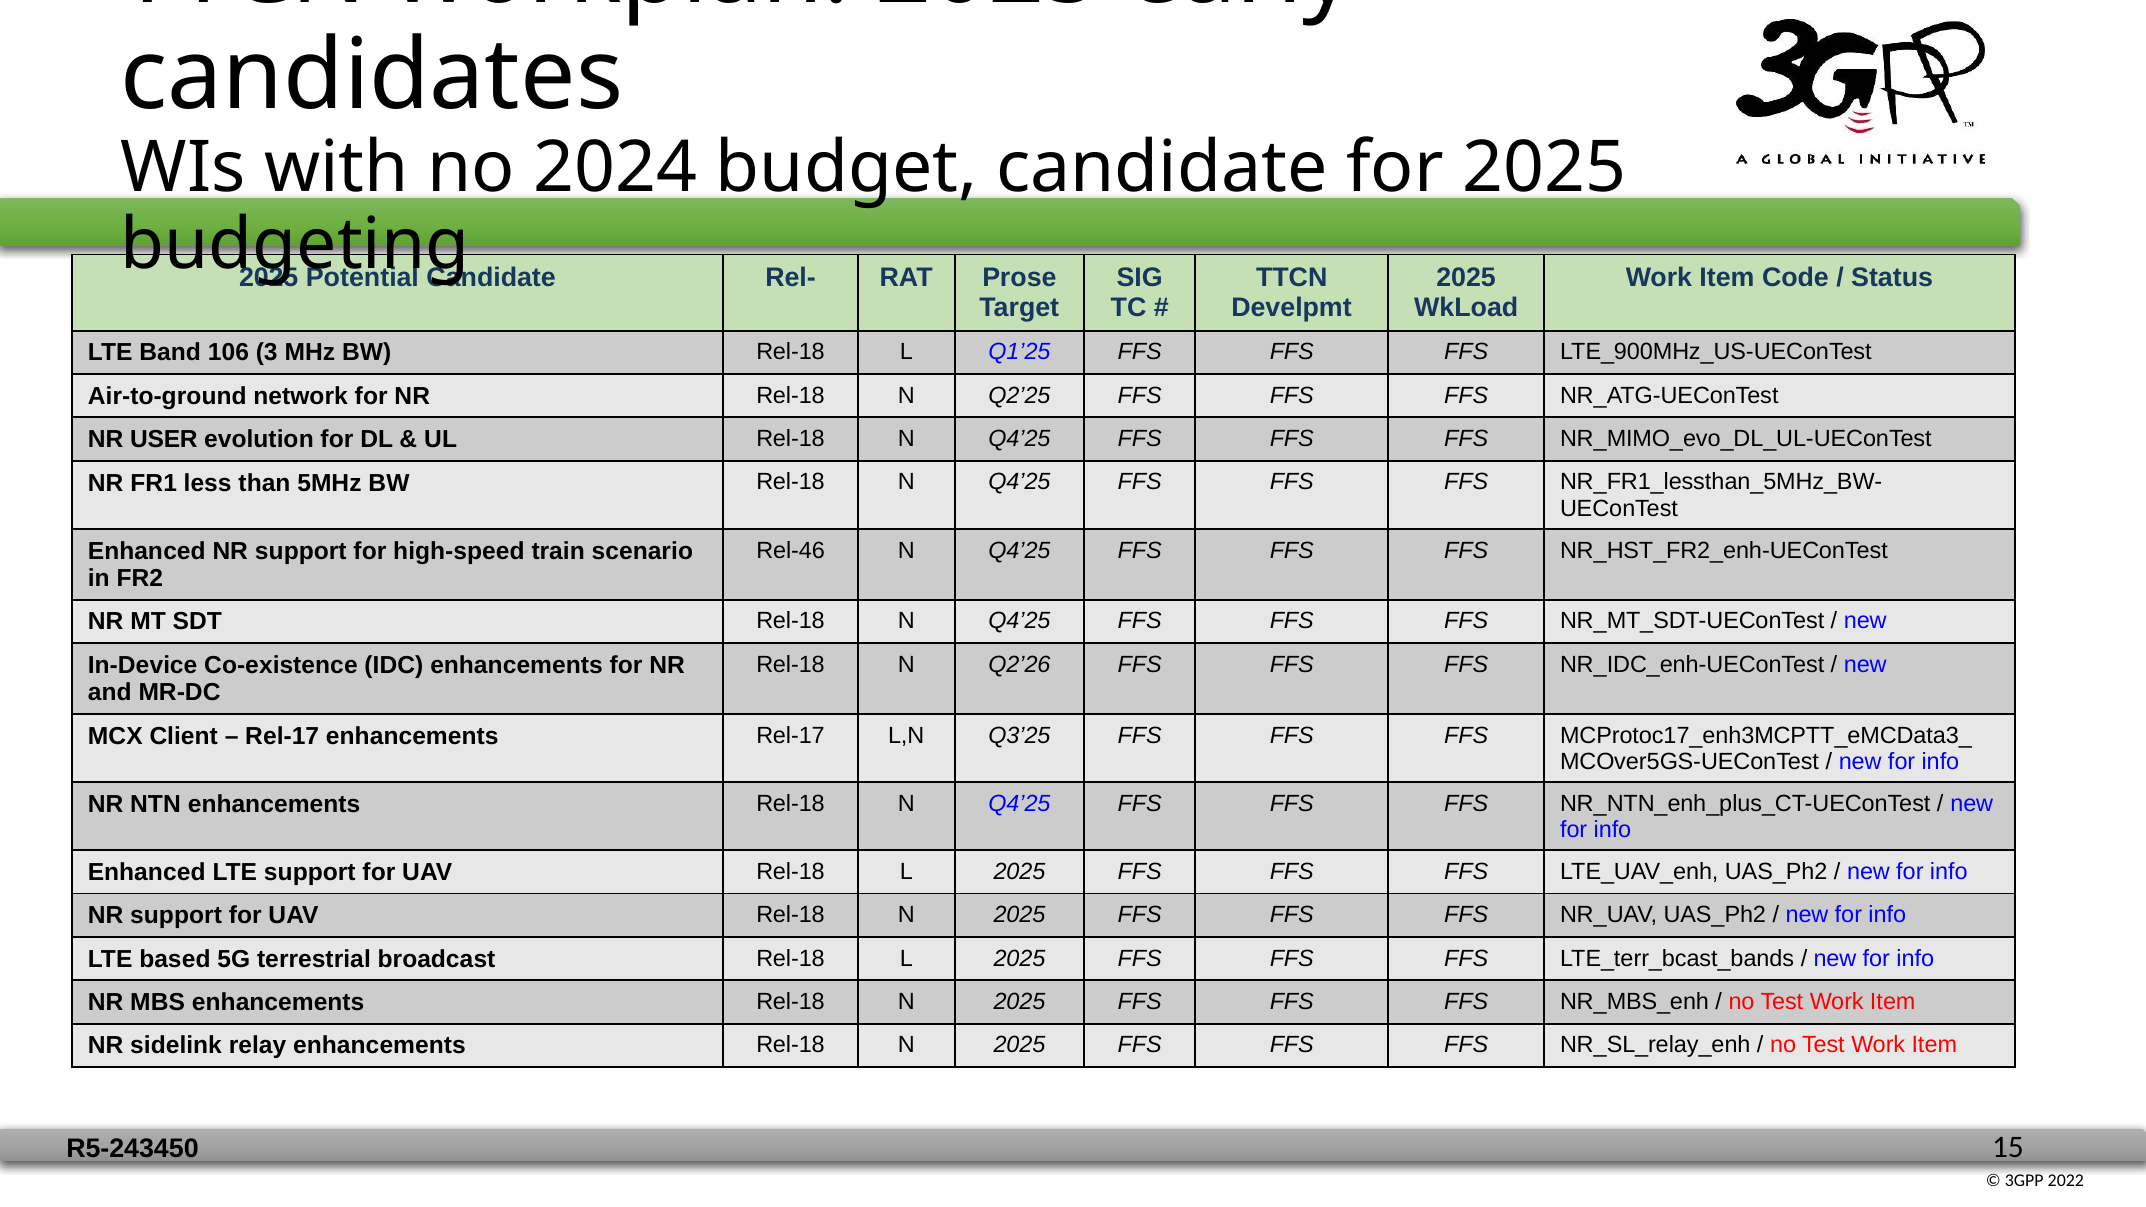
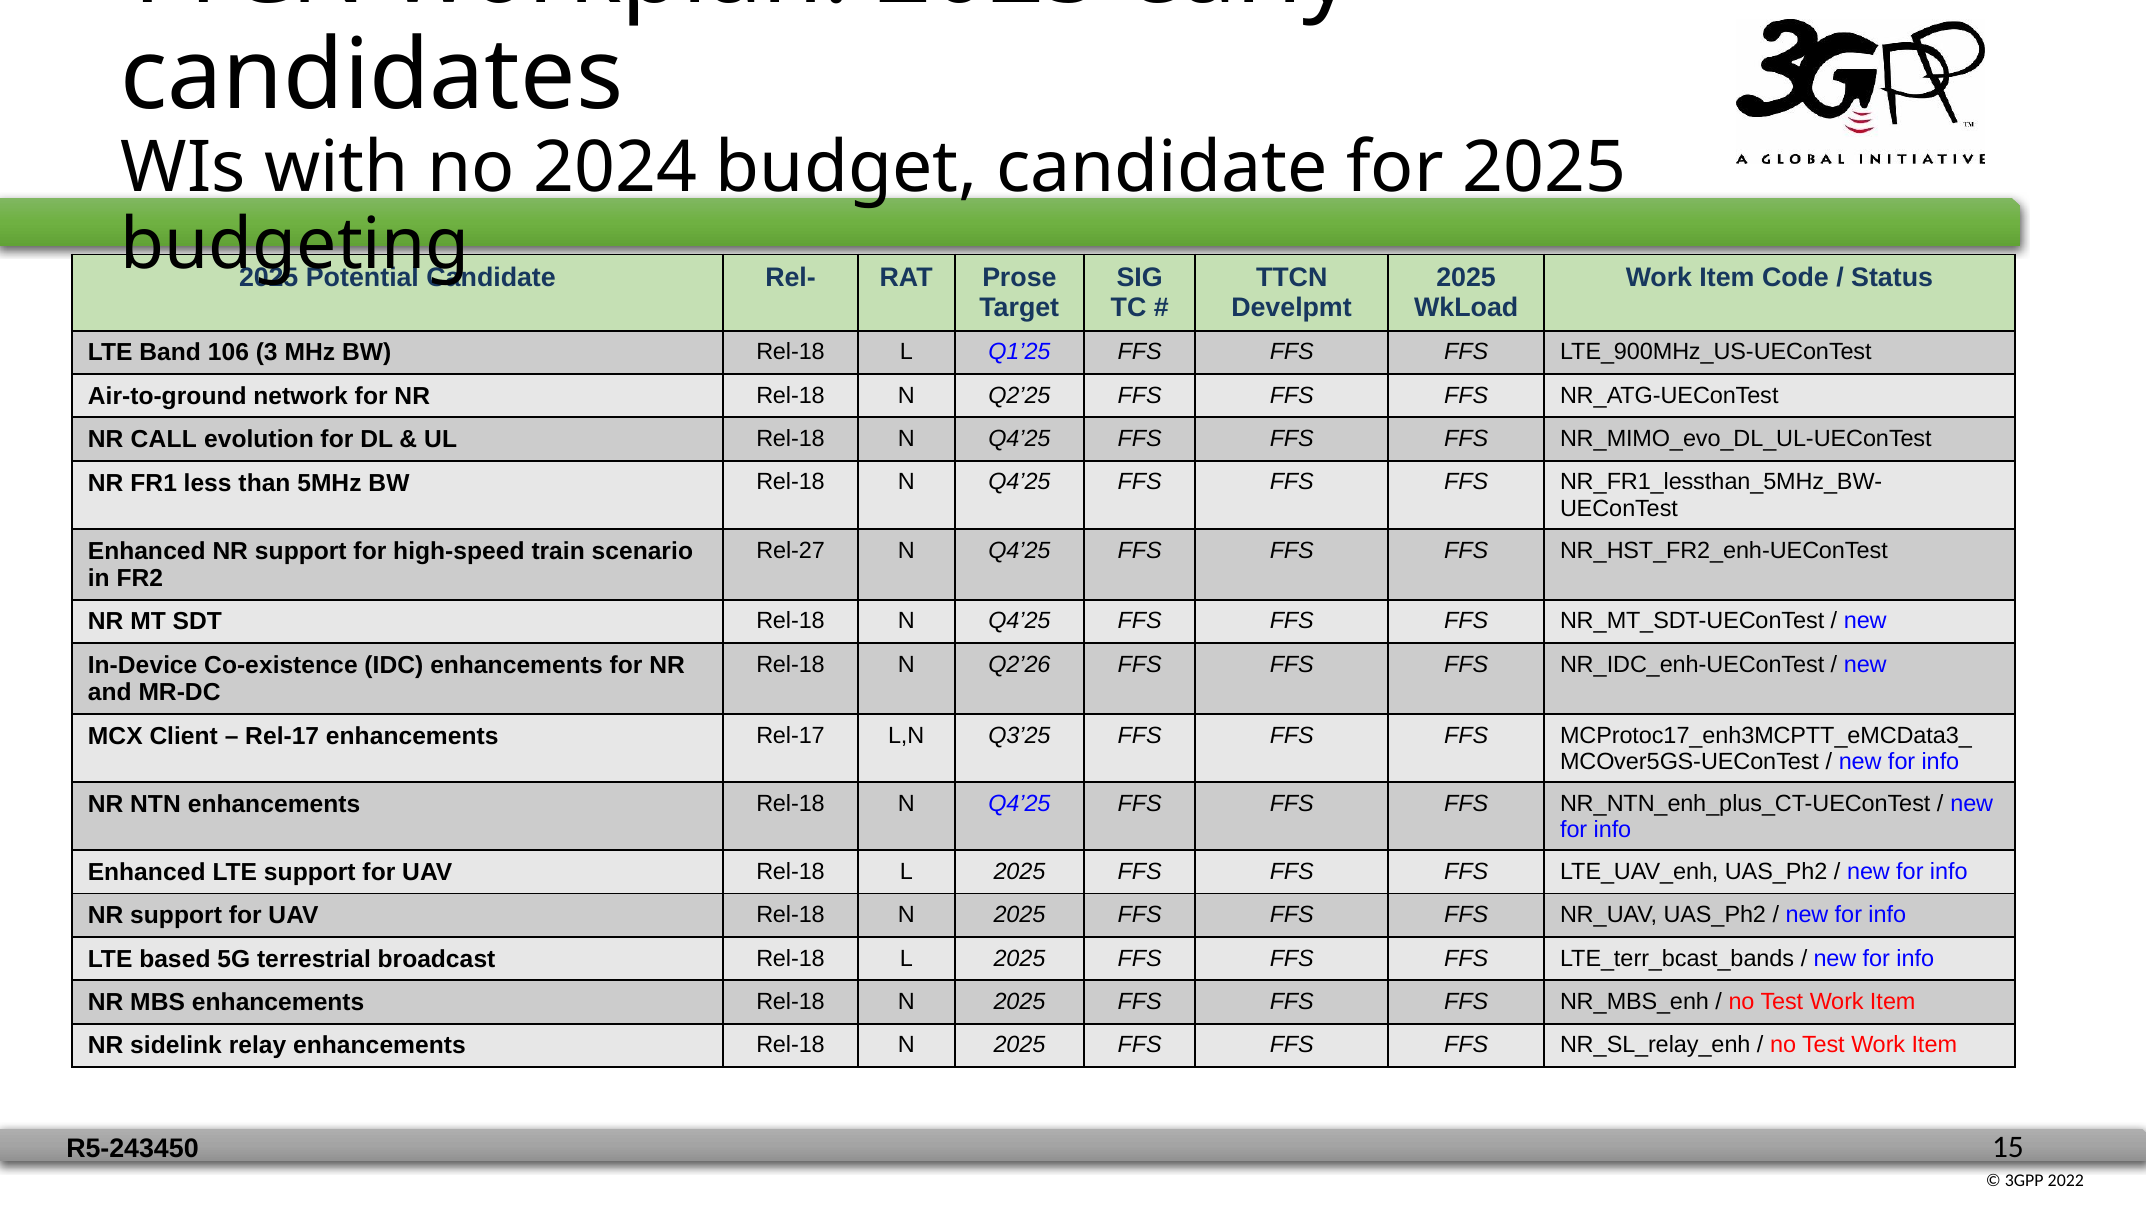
USER: USER -> CALL
Rel-46: Rel-46 -> Rel-27
